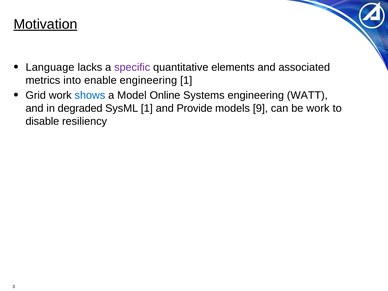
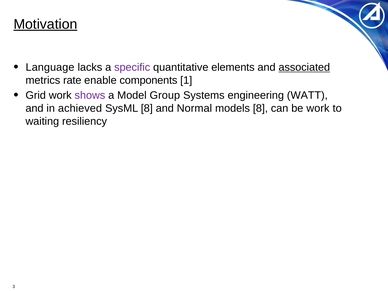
associated underline: none -> present
into: into -> rate
enable engineering: engineering -> components
shows colour: blue -> purple
Online: Online -> Group
degraded: degraded -> achieved
SysML 1: 1 -> 8
Provide: Provide -> Normal
models 9: 9 -> 8
disable: disable -> waiting
